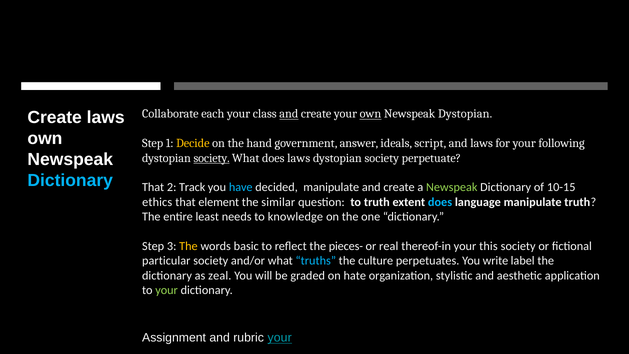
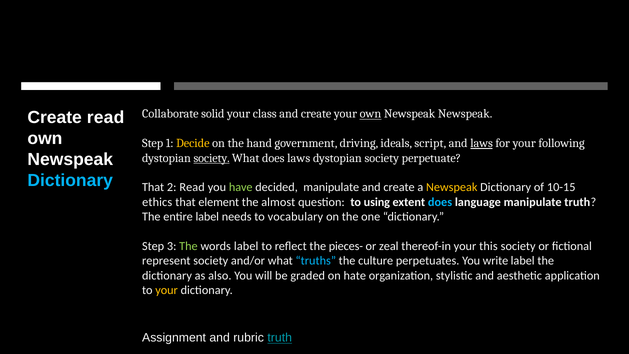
each: each -> solid
and at (289, 114) underline: present -> none
Newspeak Dystopian: Dystopian -> Newspeak
Create laws: laws -> read
answer: answer -> driving
laws at (482, 143) underline: none -> present
2 Track: Track -> Read
have colour: light blue -> light green
Newspeak at (452, 187) colour: light green -> yellow
similar: similar -> almost
to truth: truth -> using
entire least: least -> label
knowledge: knowledge -> vocabulary
The at (188, 246) colour: yellow -> light green
words basic: basic -> label
real: real -> zeal
particular: particular -> represent
zeal: zeal -> also
your at (167, 290) colour: light green -> yellow
rubric your: your -> truth
